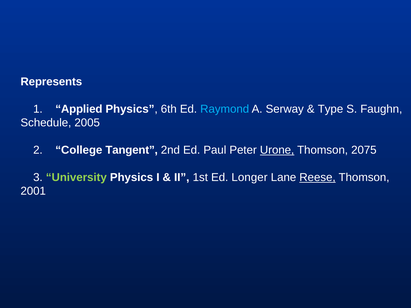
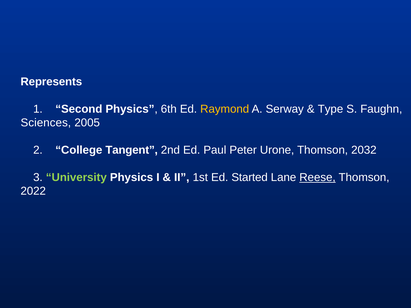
Applied: Applied -> Second
Raymond colour: light blue -> yellow
Schedule: Schedule -> Sciences
Urone underline: present -> none
2075: 2075 -> 2032
Longer: Longer -> Started
2001: 2001 -> 2022
